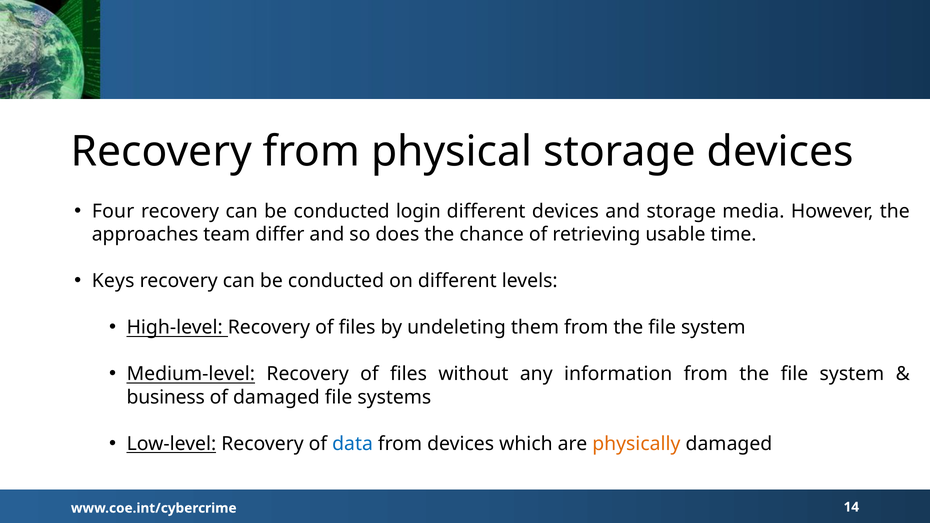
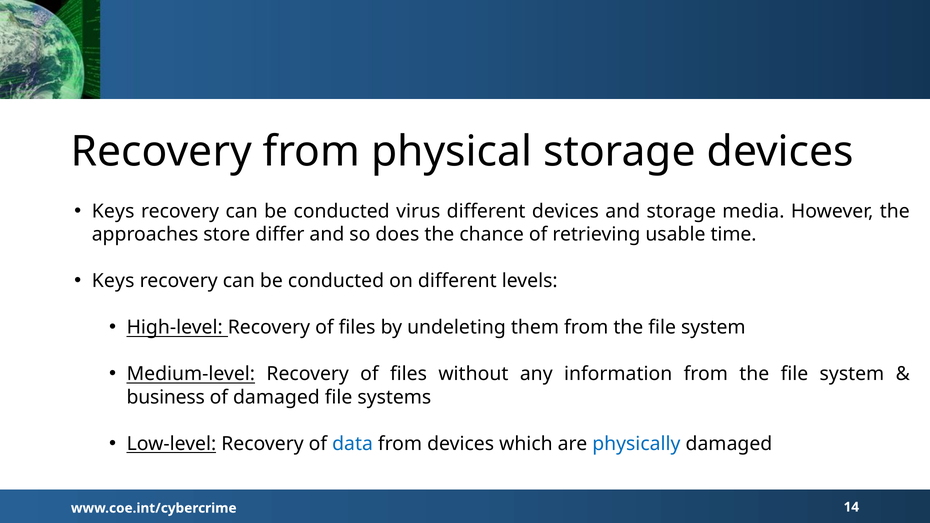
Four at (113, 211): Four -> Keys
login: login -> virus
team: team -> store
physically colour: orange -> blue
